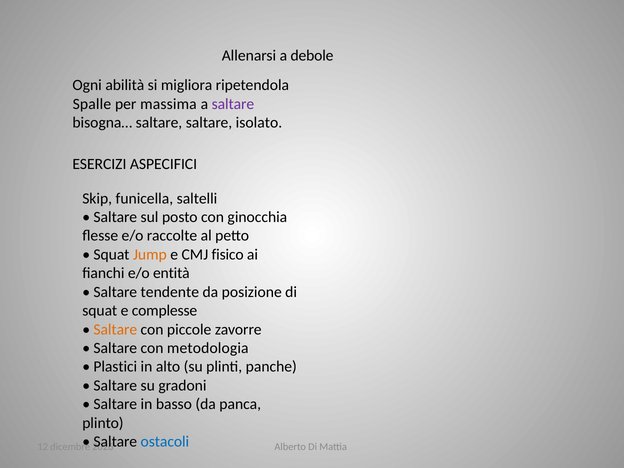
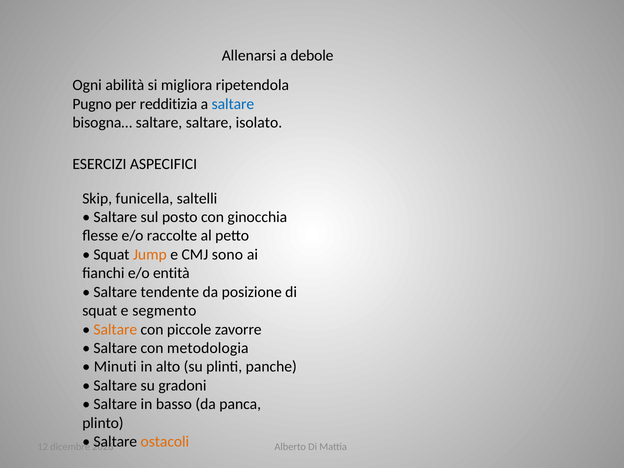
Spalle: Spalle -> Pugno
massima: massima -> redditizia
saltare at (233, 104) colour: purple -> blue
fisico: fisico -> sono
complesse: complesse -> segmento
Plastici: Plastici -> Minuti
ostacoli colour: blue -> orange
